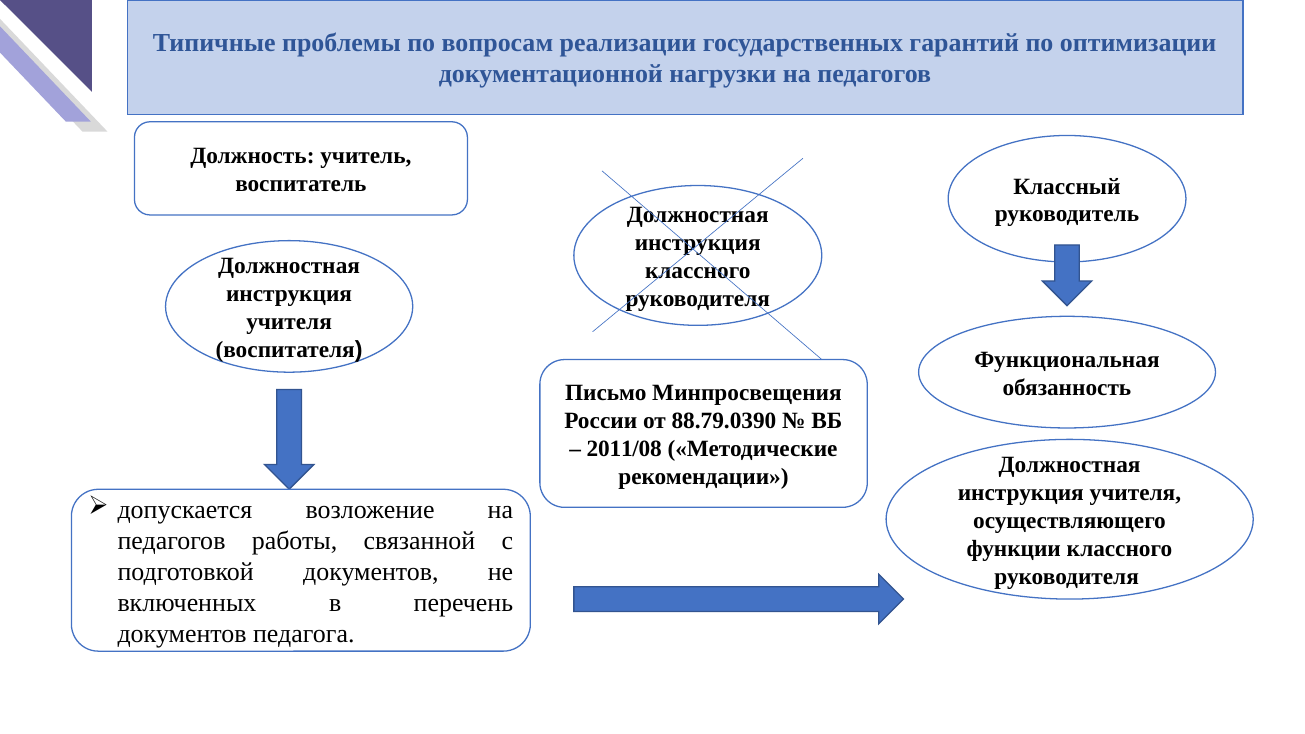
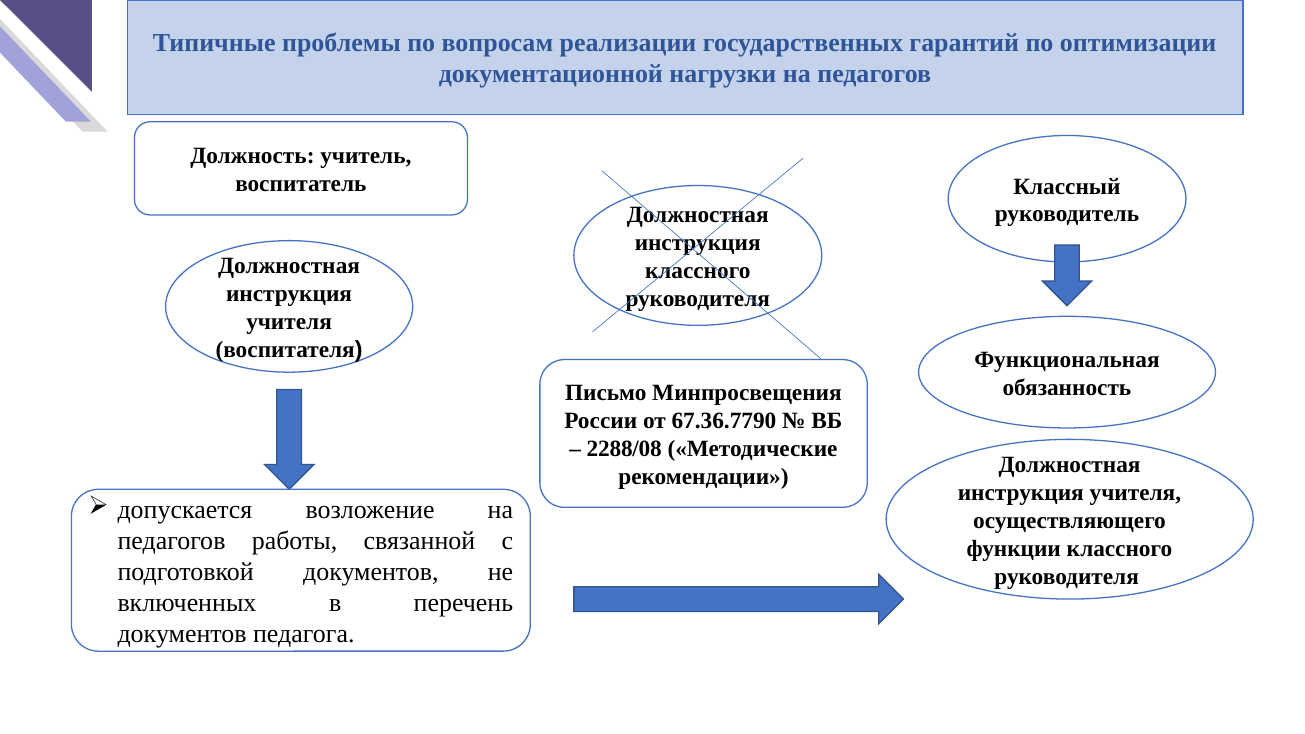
88.79.0390: 88.79.0390 -> 67.36.7790
2011/08: 2011/08 -> 2288/08
